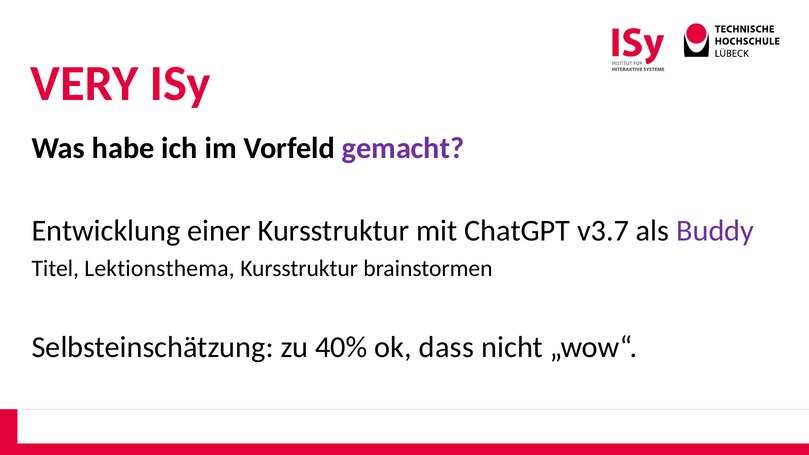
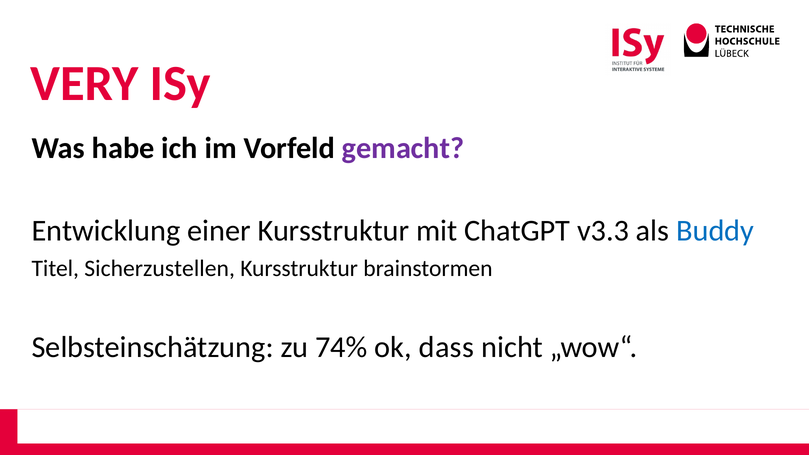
v3.7: v3.7 -> v3.3
Buddy colour: purple -> blue
Lektionsthema: Lektionsthema -> Sicherzustellen
40%: 40% -> 74%
